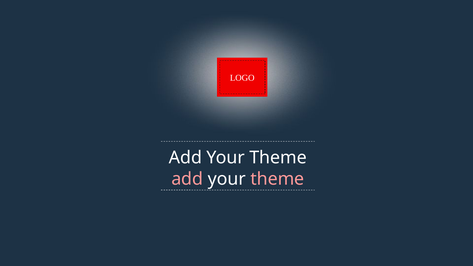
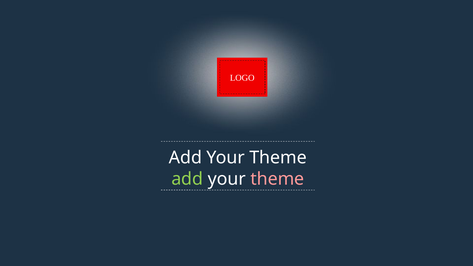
add at (187, 179) colour: pink -> light green
